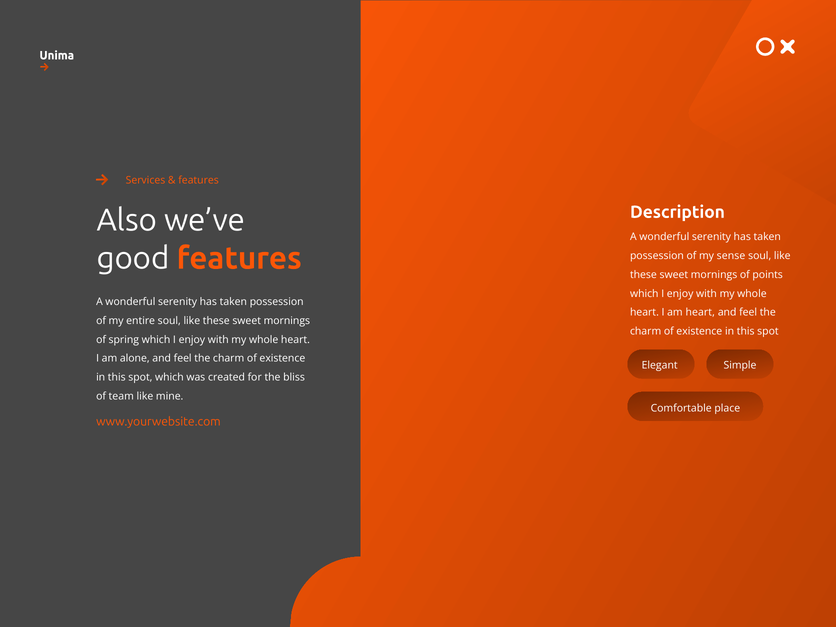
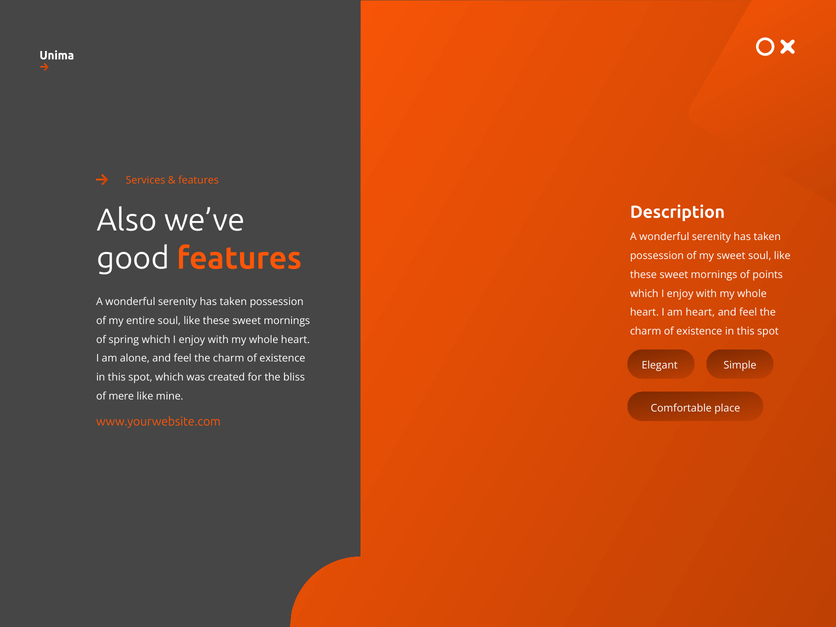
my sense: sense -> sweet
team: team -> mere
